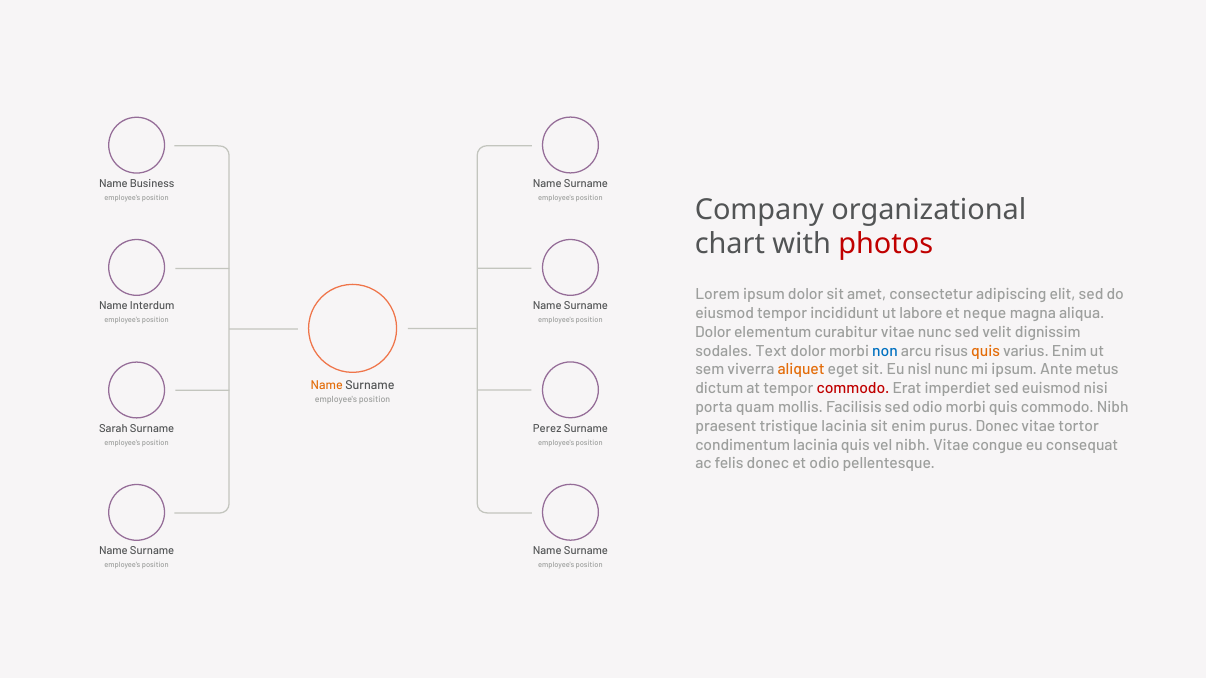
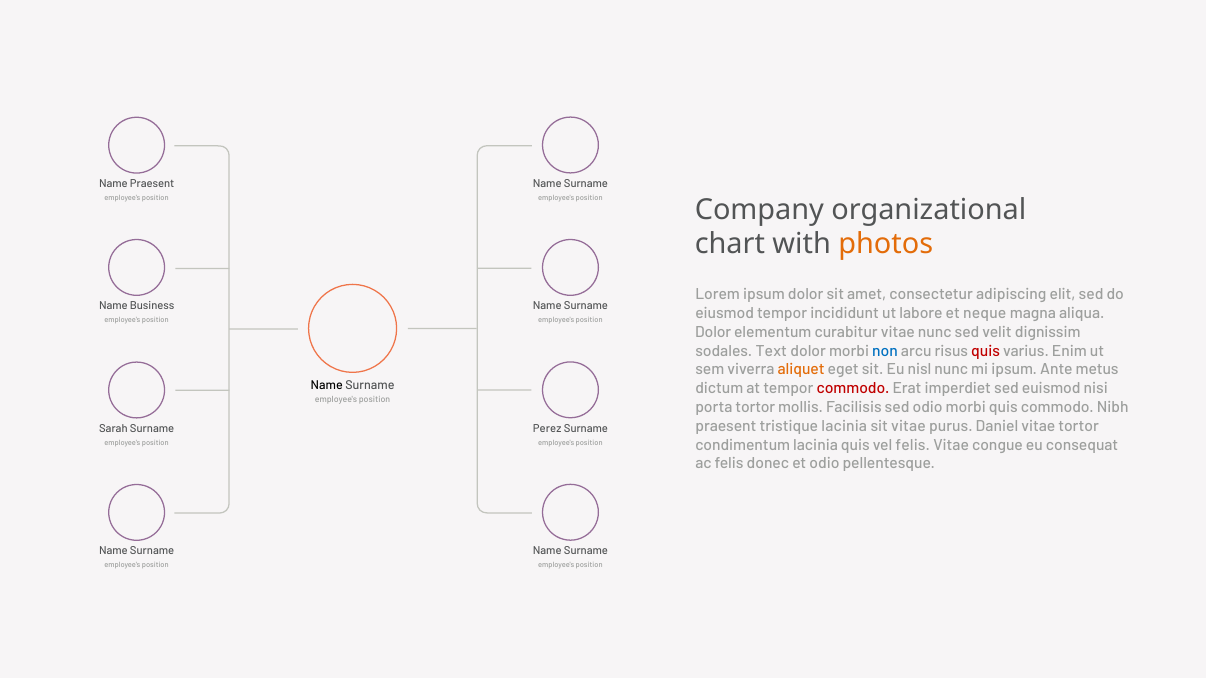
Name Business: Business -> Praesent
photos colour: red -> orange
Interdum: Interdum -> Business
quis at (986, 351) colour: orange -> red
Name at (327, 386) colour: orange -> black
porta quam: quam -> tortor
sit enim: enim -> vitae
purus Donec: Donec -> Daniel
vel nibh: nibh -> felis
